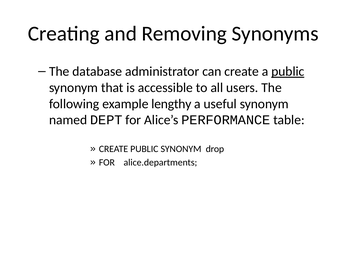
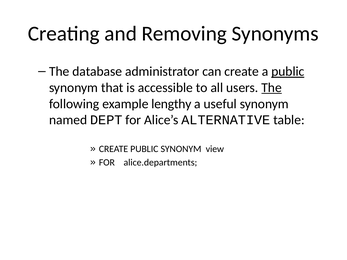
The at (272, 88) underline: none -> present
PERFORMANCE: PERFORMANCE -> ALTERNATIVE
drop: drop -> view
